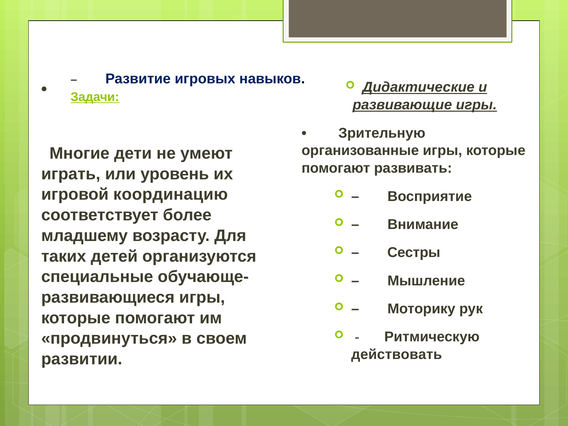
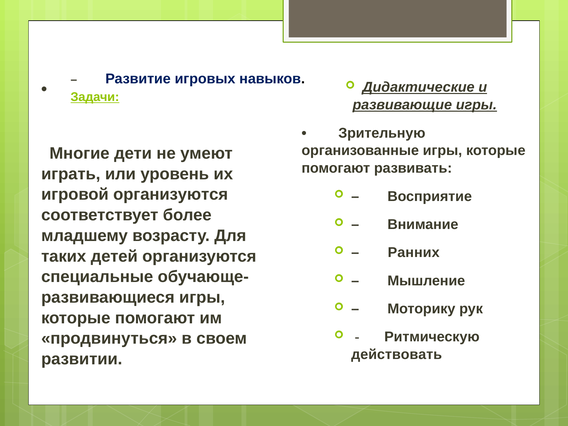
игровой координацию: координацию -> организуются
Сестры: Сестры -> Ранних
